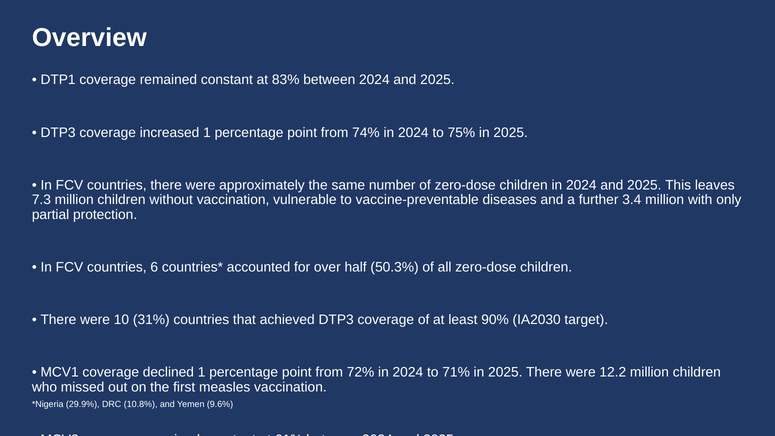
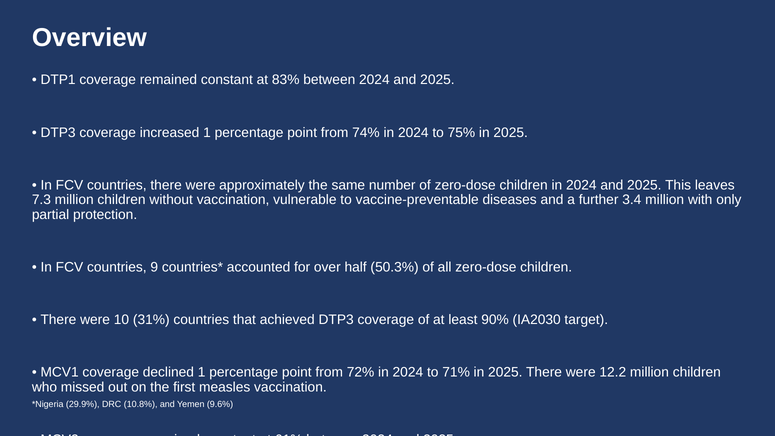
6: 6 -> 9
